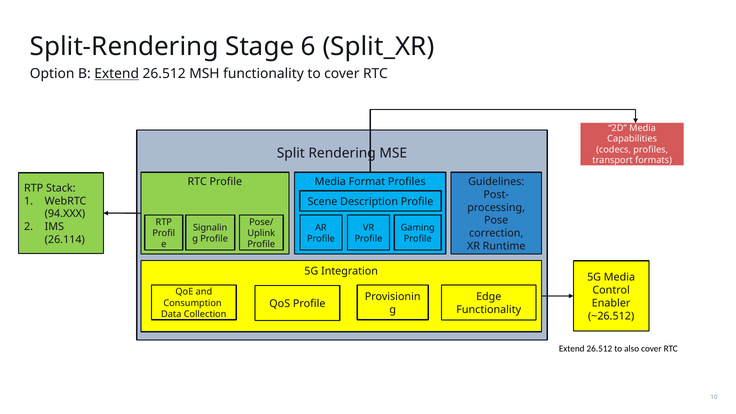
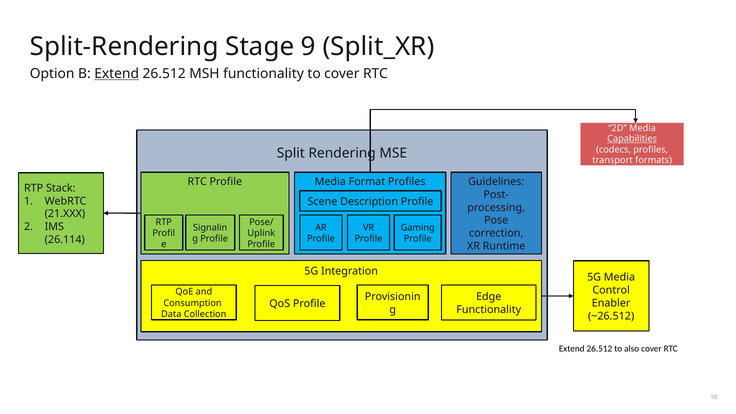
6: 6 -> 9
Capabilities underline: none -> present
94.XXX: 94.XXX -> 21.XXX
